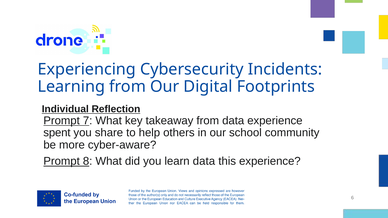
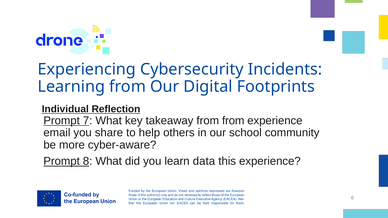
from data: data -> from
spent: spent -> email
